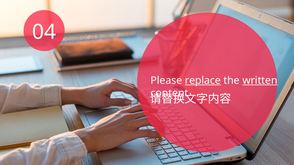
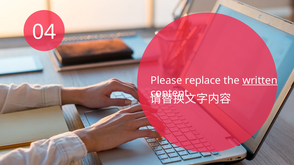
replace underline: present -> none
